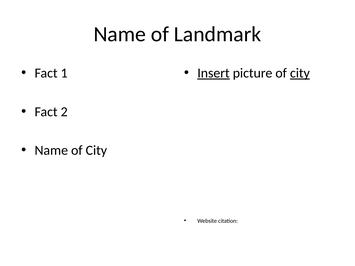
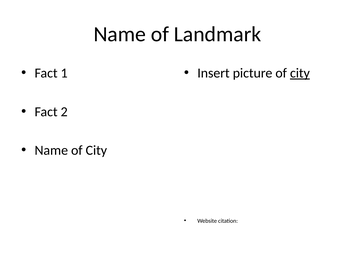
Insert underline: present -> none
